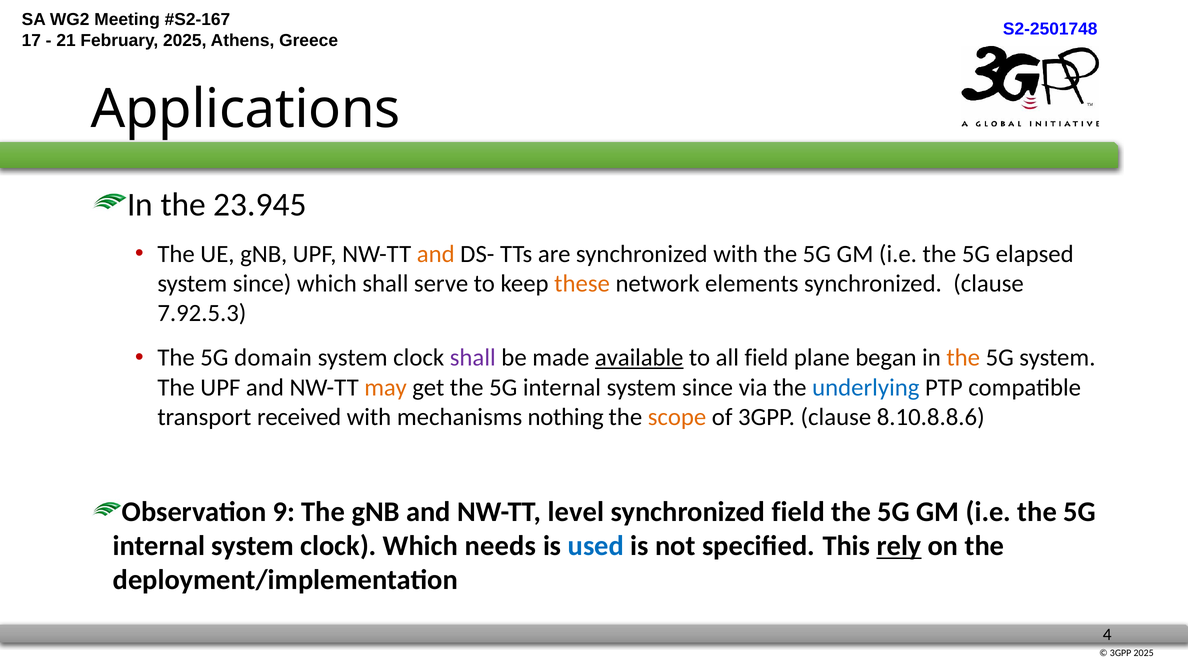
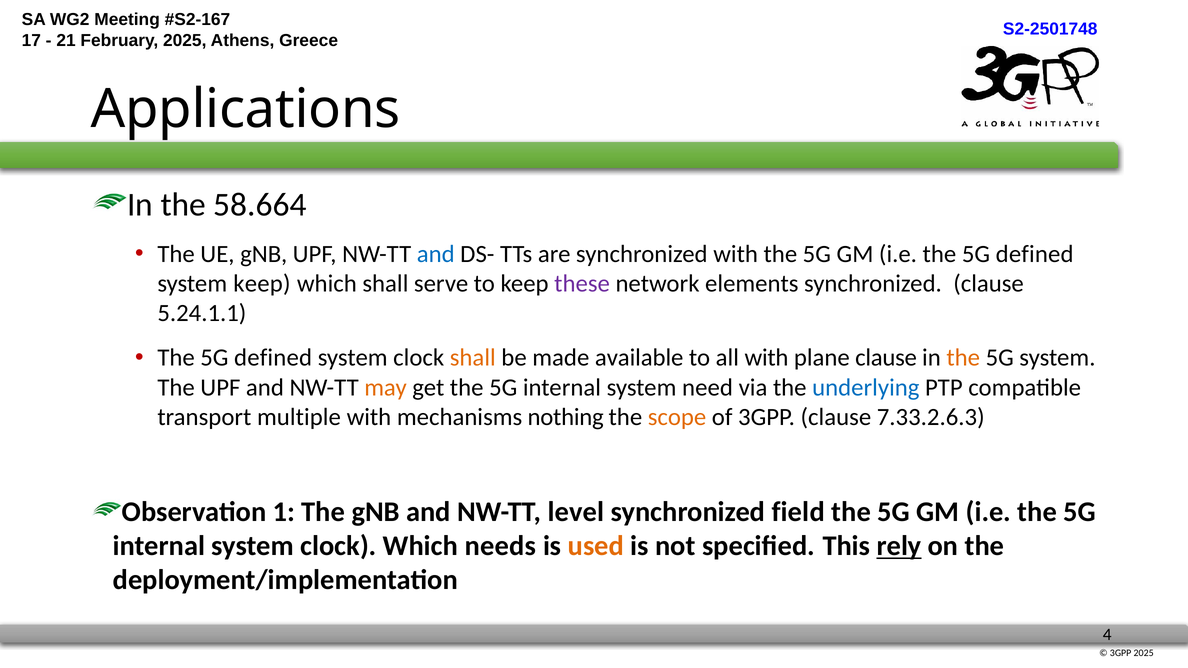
23.945: 23.945 -> 58.664
and at (436, 254) colour: orange -> blue
i.e the 5G elapsed: elapsed -> defined
since at (262, 284): since -> keep
these colour: orange -> purple
7.92.5.3: 7.92.5.3 -> 5.24.1.1
domain at (273, 358): domain -> defined
shall at (473, 358) colour: purple -> orange
available underline: present -> none
all field: field -> with
plane began: began -> clause
internal system since: since -> need
received: received -> multiple
8.10.8.8.6: 8.10.8.8.6 -> 7.33.2.6.3
9: 9 -> 1
used colour: blue -> orange
